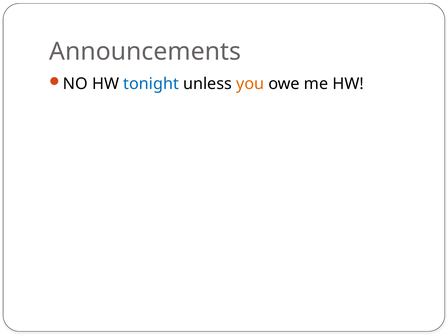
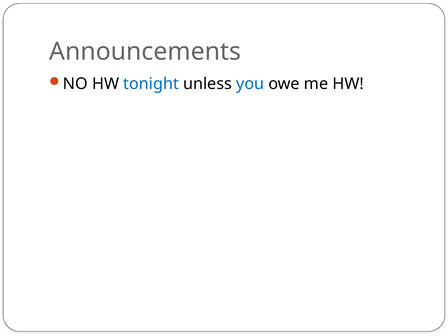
you colour: orange -> blue
